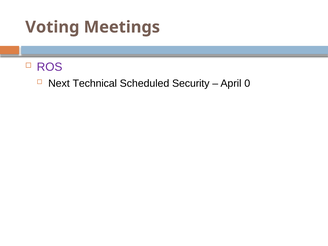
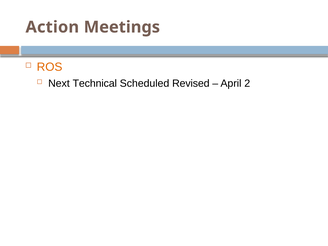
Voting: Voting -> Action
ROS colour: purple -> orange
Security: Security -> Revised
0: 0 -> 2
